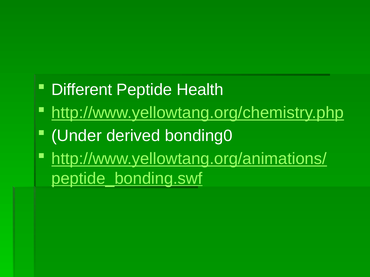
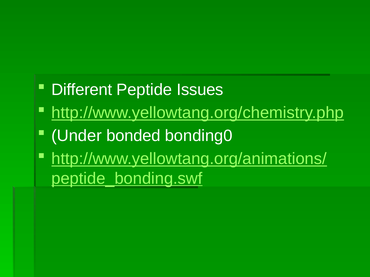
Health: Health -> Issues
derived: derived -> bonded
